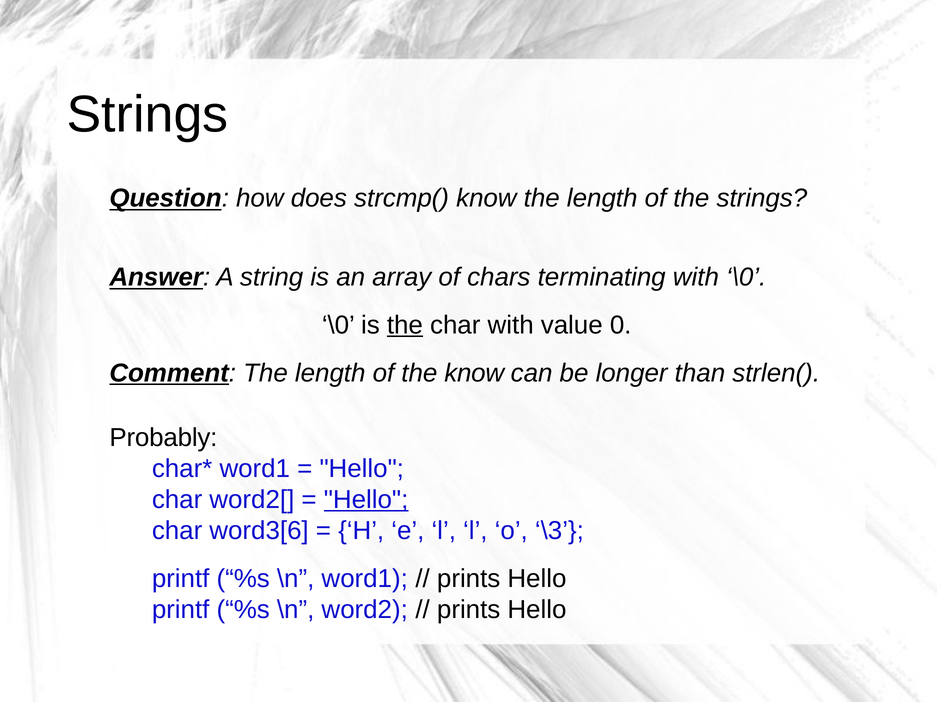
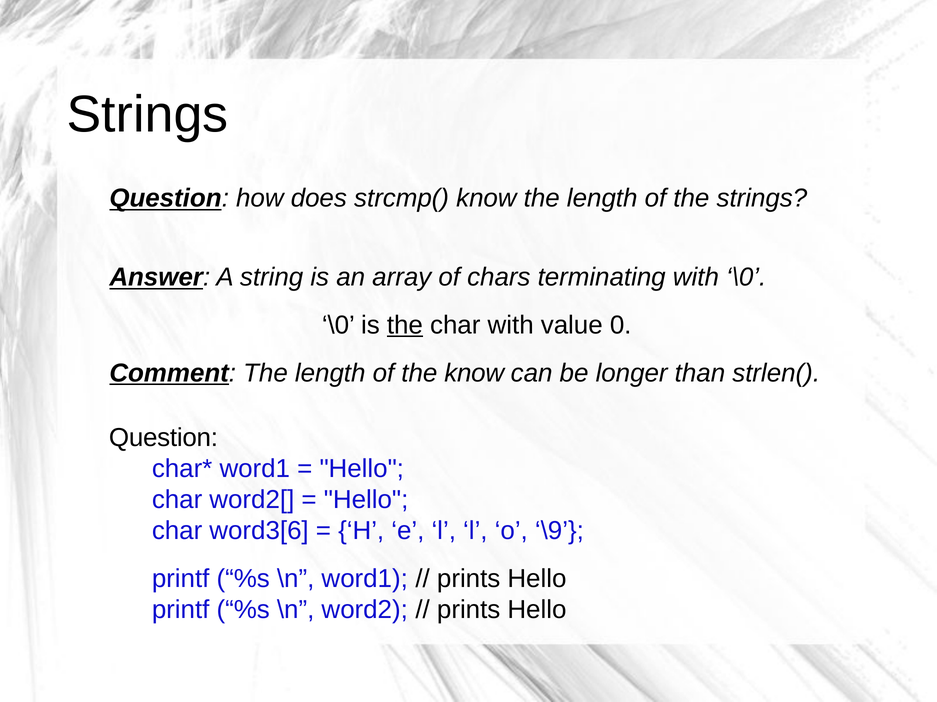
Probably at (163, 438): Probably -> Question
Hello at (366, 500) underline: present -> none
\3: \3 -> \9
